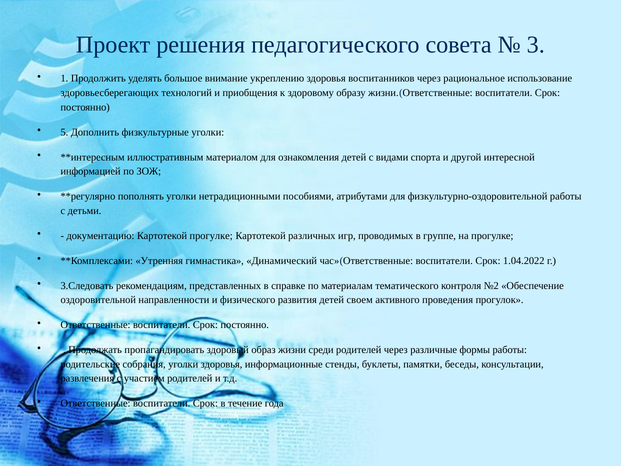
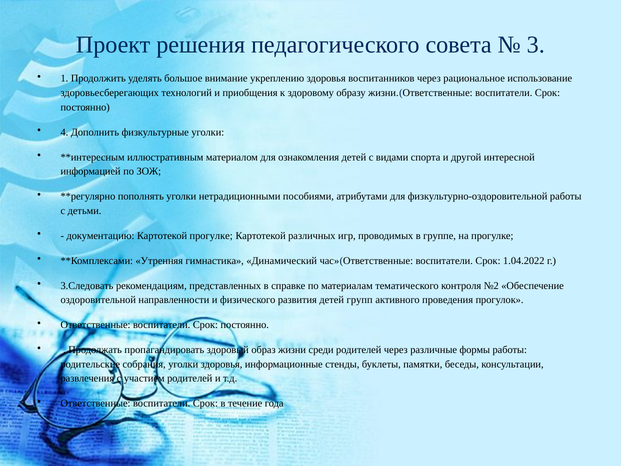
5: 5 -> 4
своем: своем -> групп
